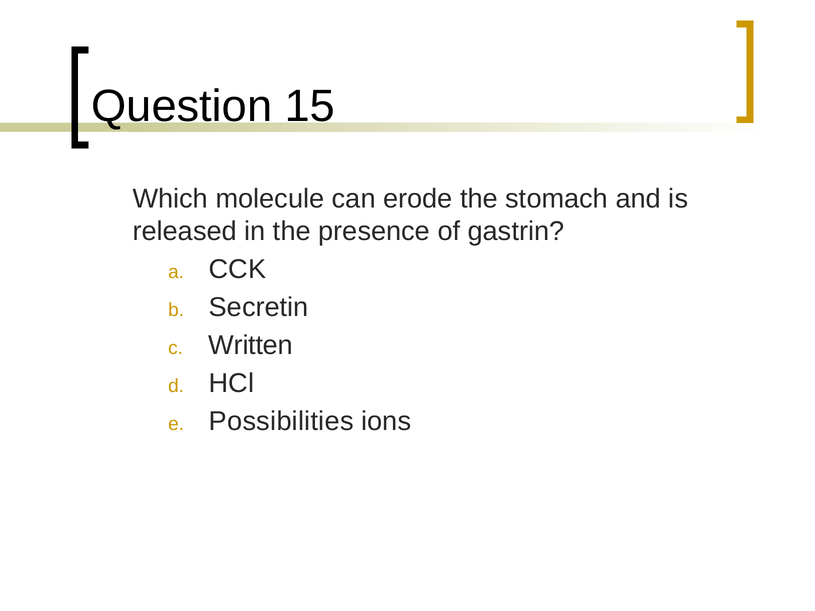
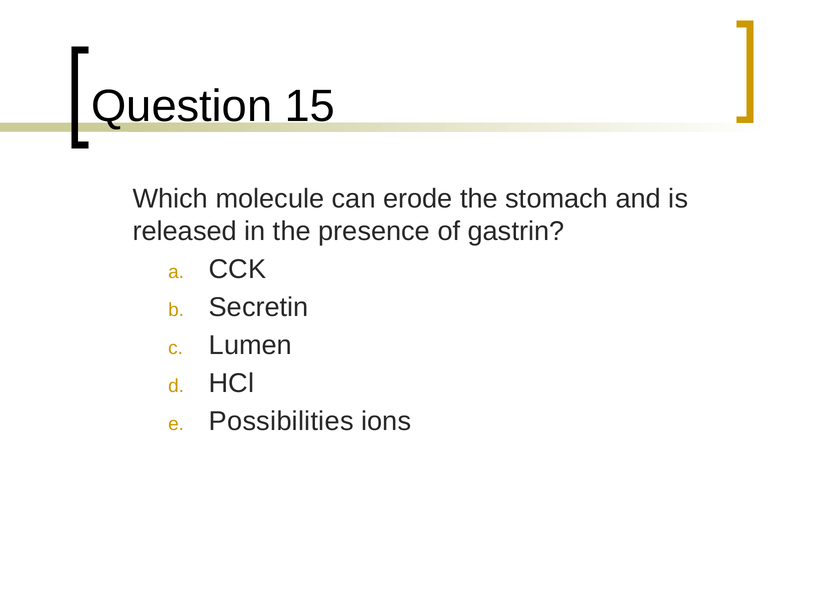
Written: Written -> Lumen
